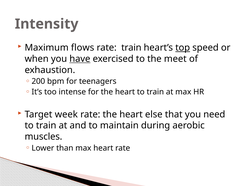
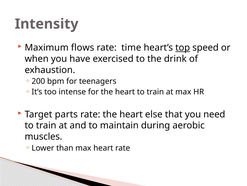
rate train: train -> time
have underline: present -> none
meet: meet -> drink
week: week -> parts
